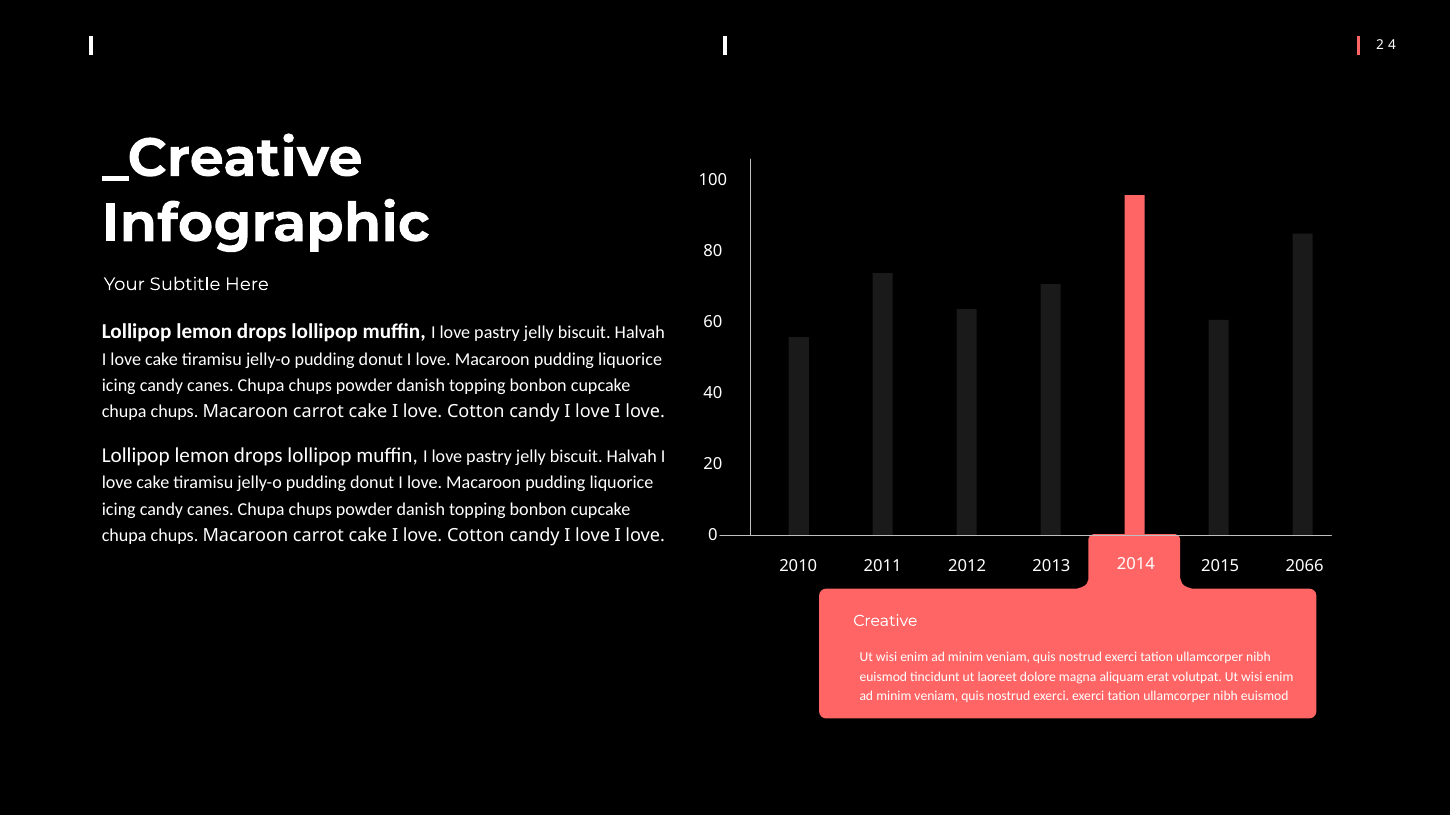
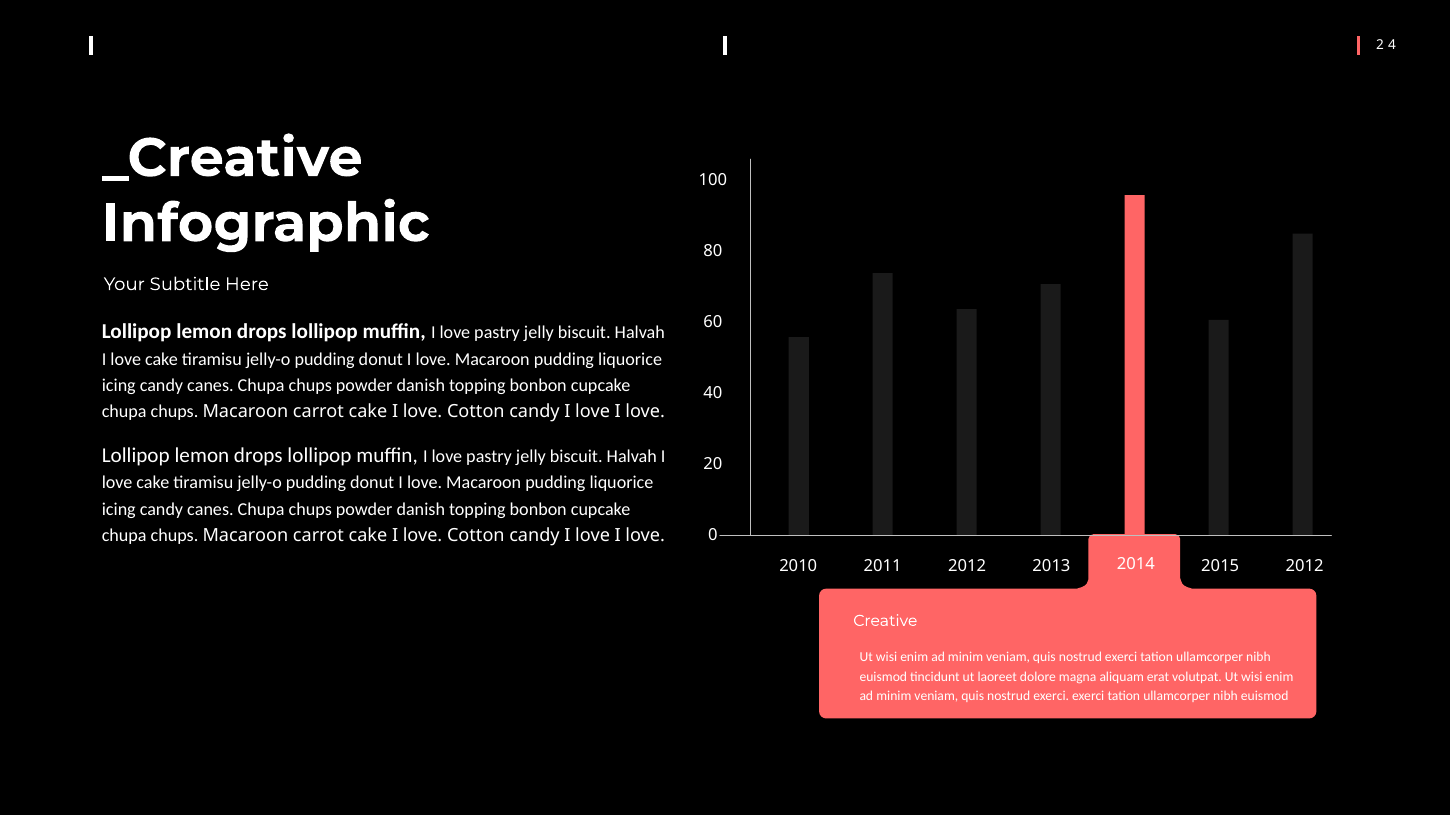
2015 2066: 2066 -> 2012
